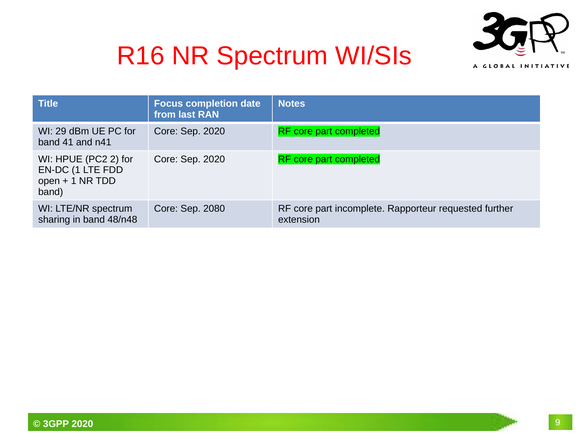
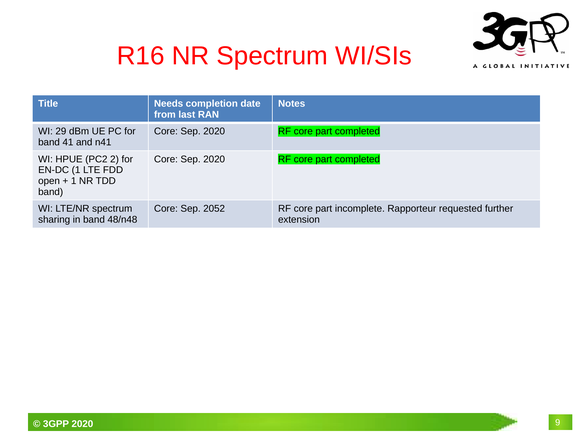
Focus: Focus -> Needs
2080: 2080 -> 2052
